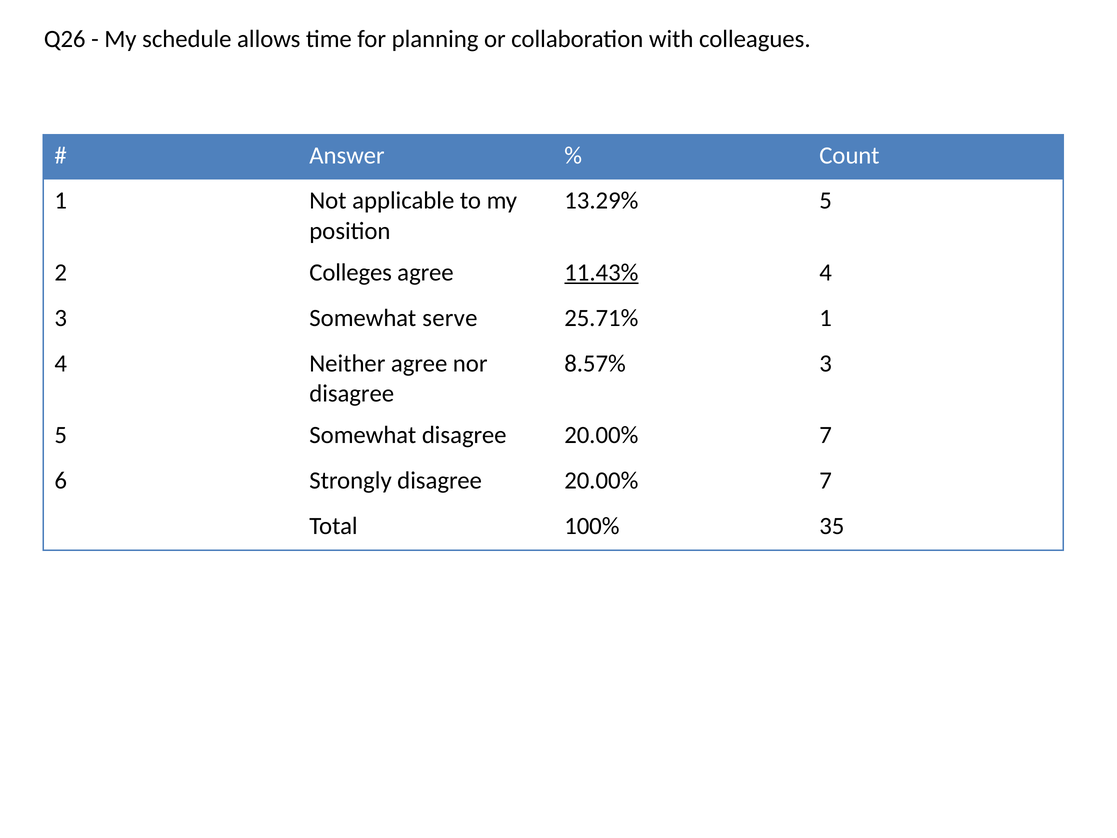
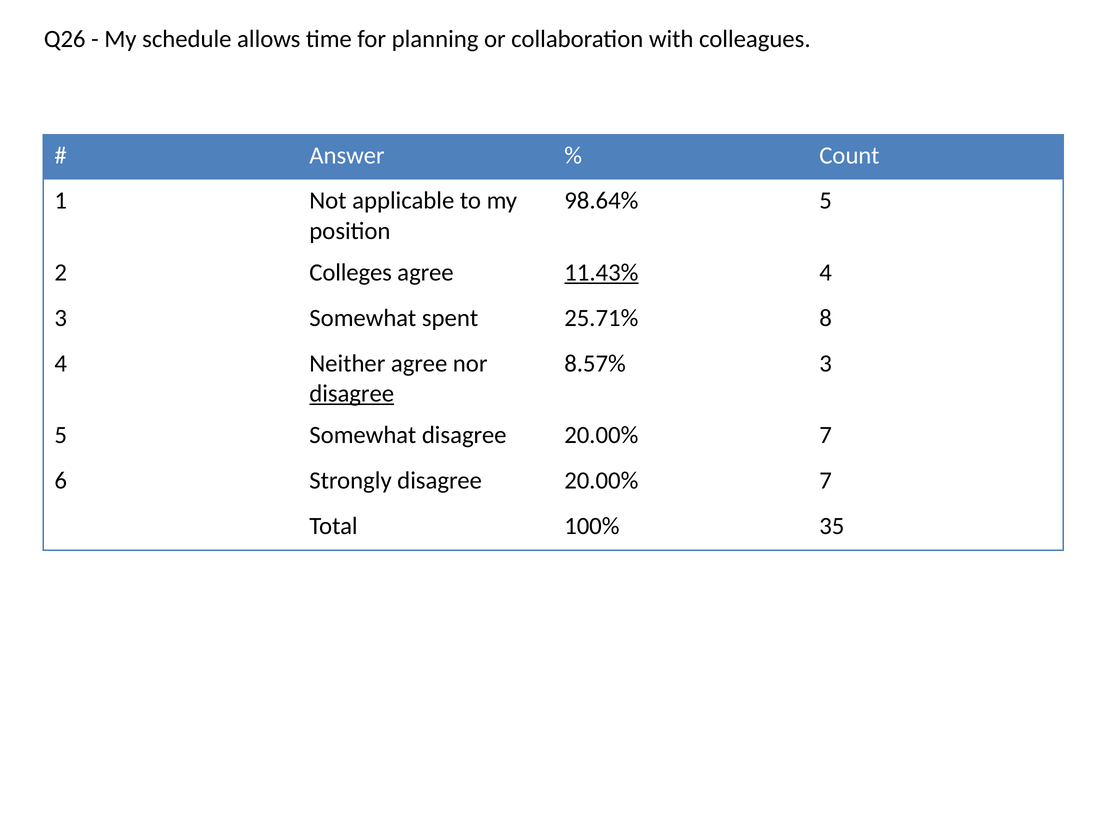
13.29%: 13.29% -> 98.64%
serve: serve -> spent
25.71% 1: 1 -> 8
disagree at (352, 394) underline: none -> present
